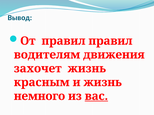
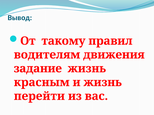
От правил: правил -> такому
захочет: захочет -> задание
немного: немного -> перейти
вас underline: present -> none
